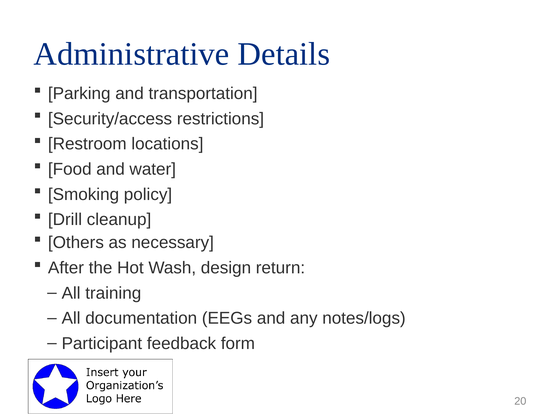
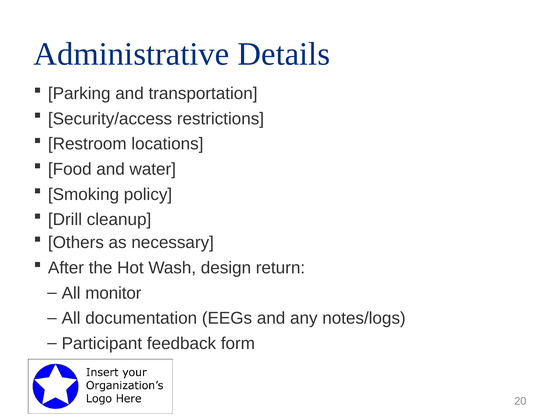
training: training -> monitor
